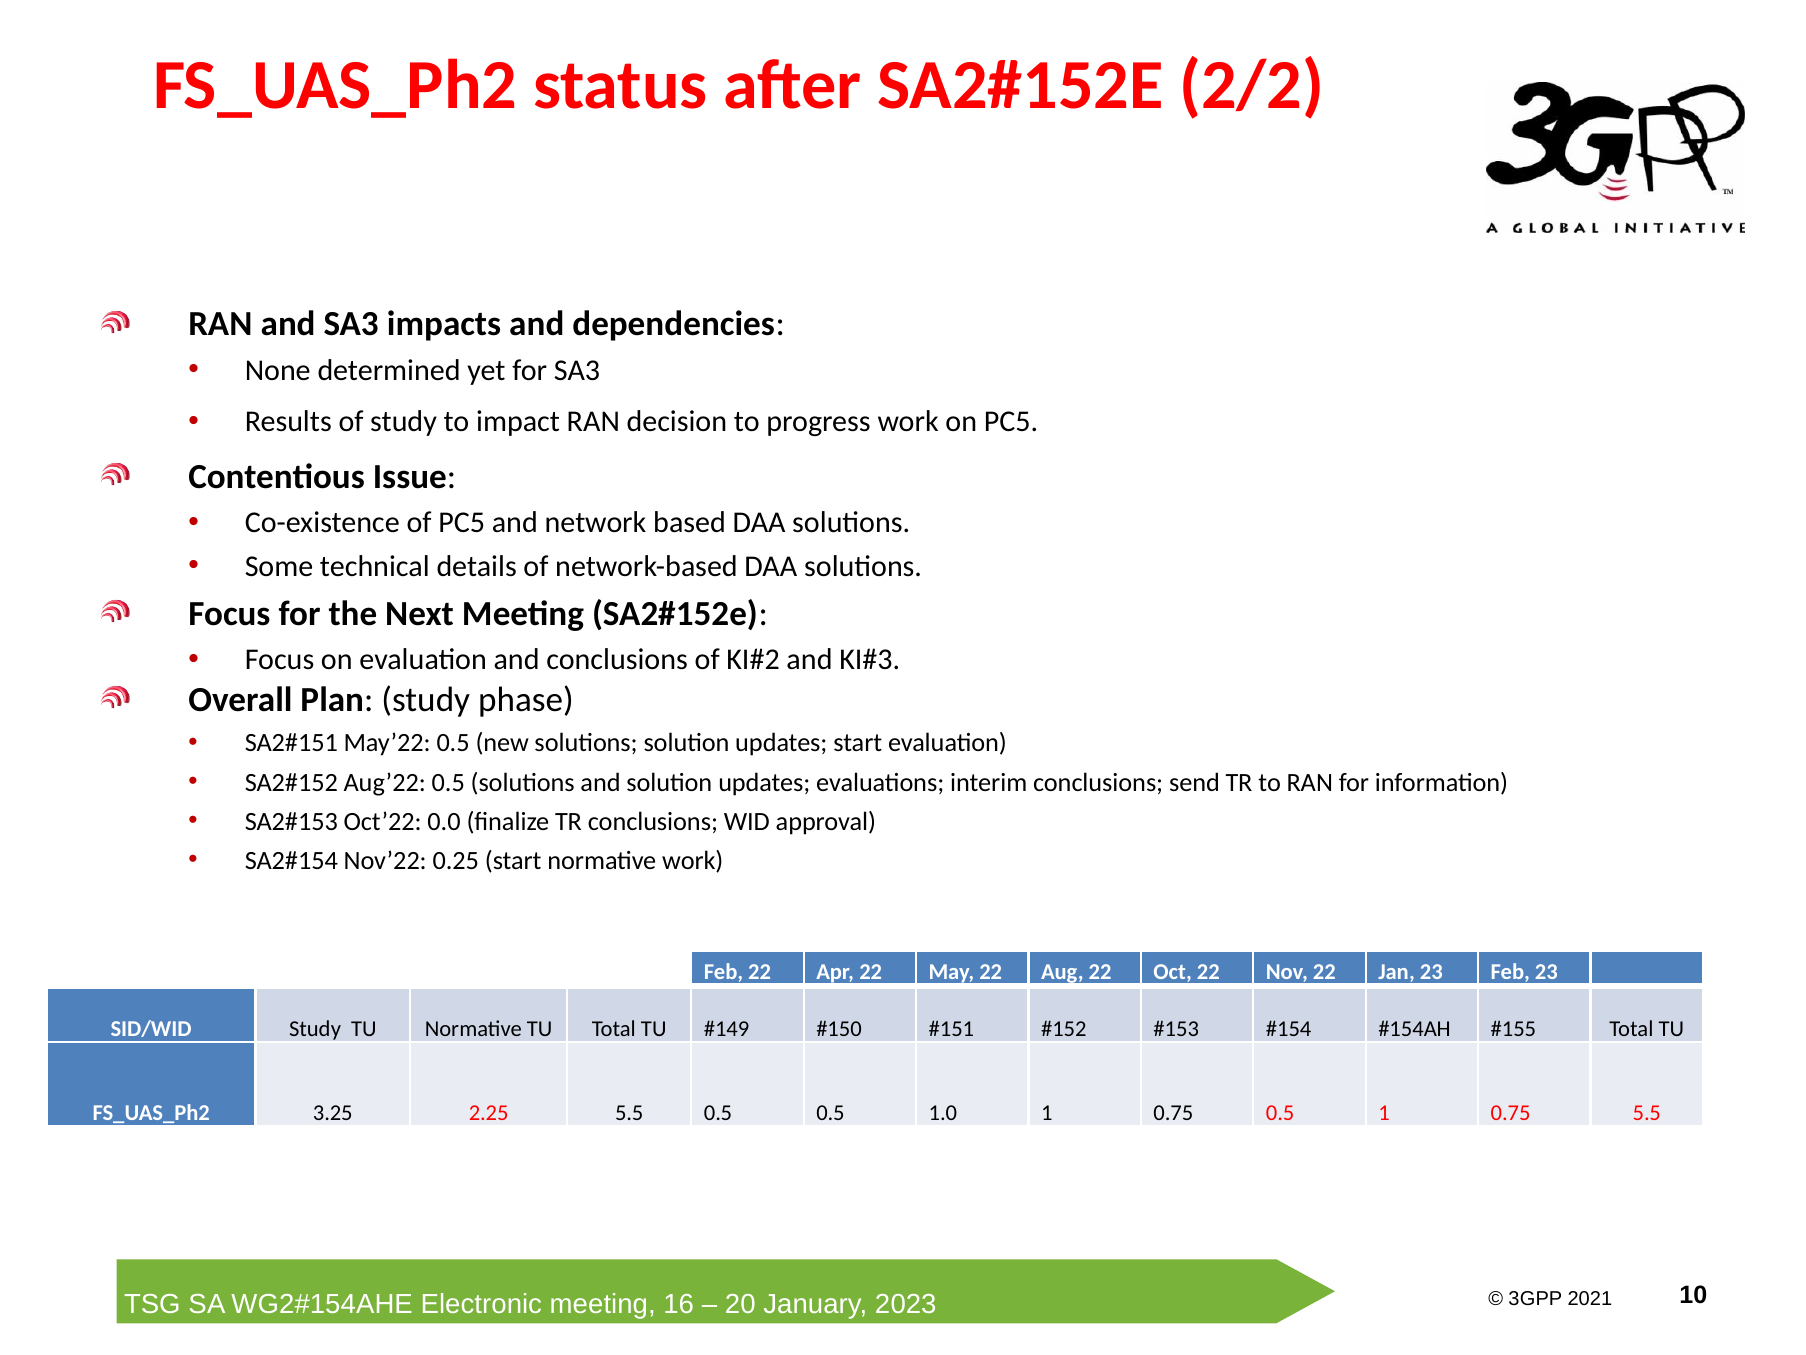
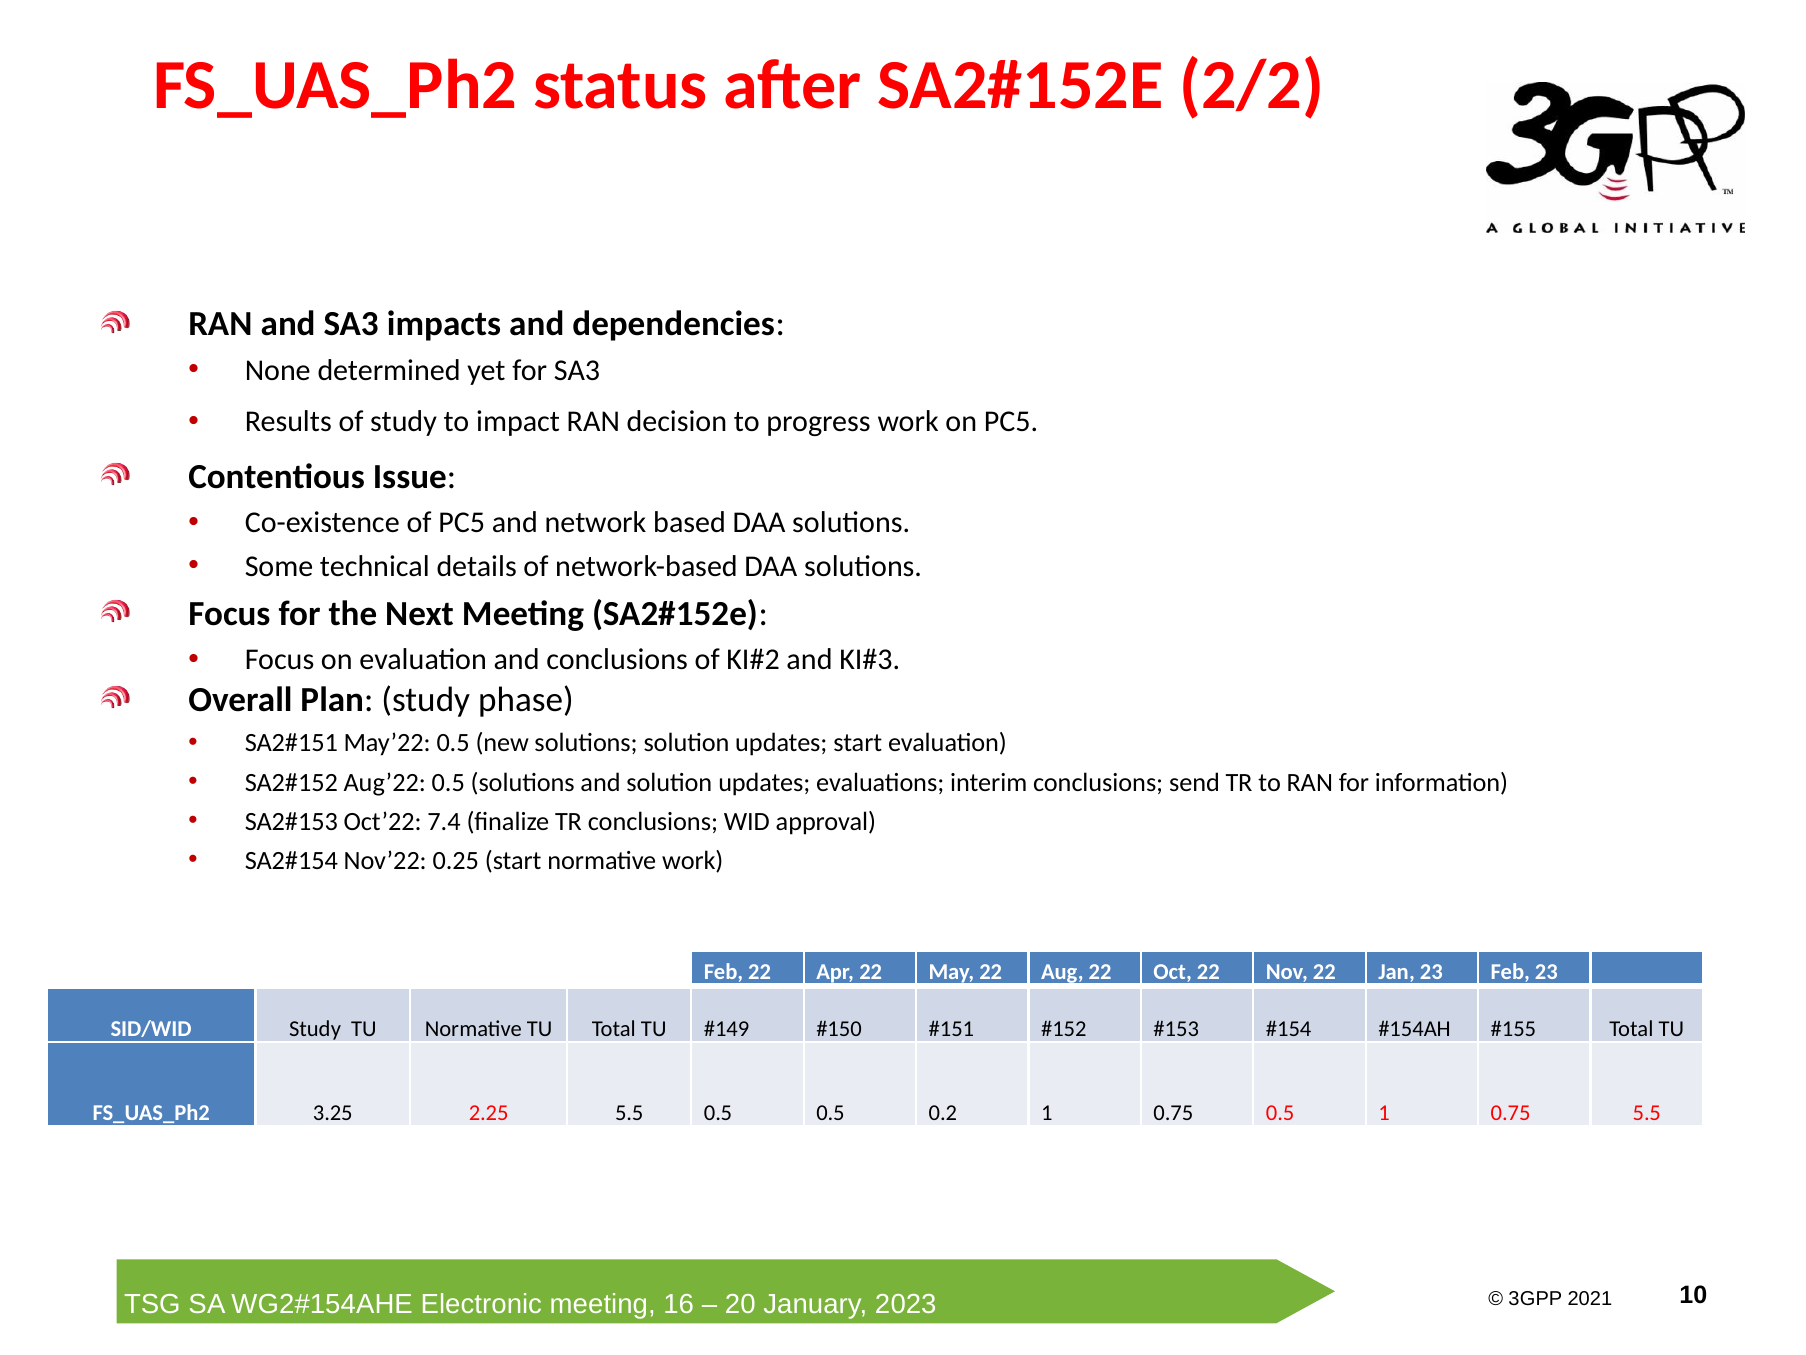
0.0: 0.0 -> 7.4
1.0: 1.0 -> 0.2
